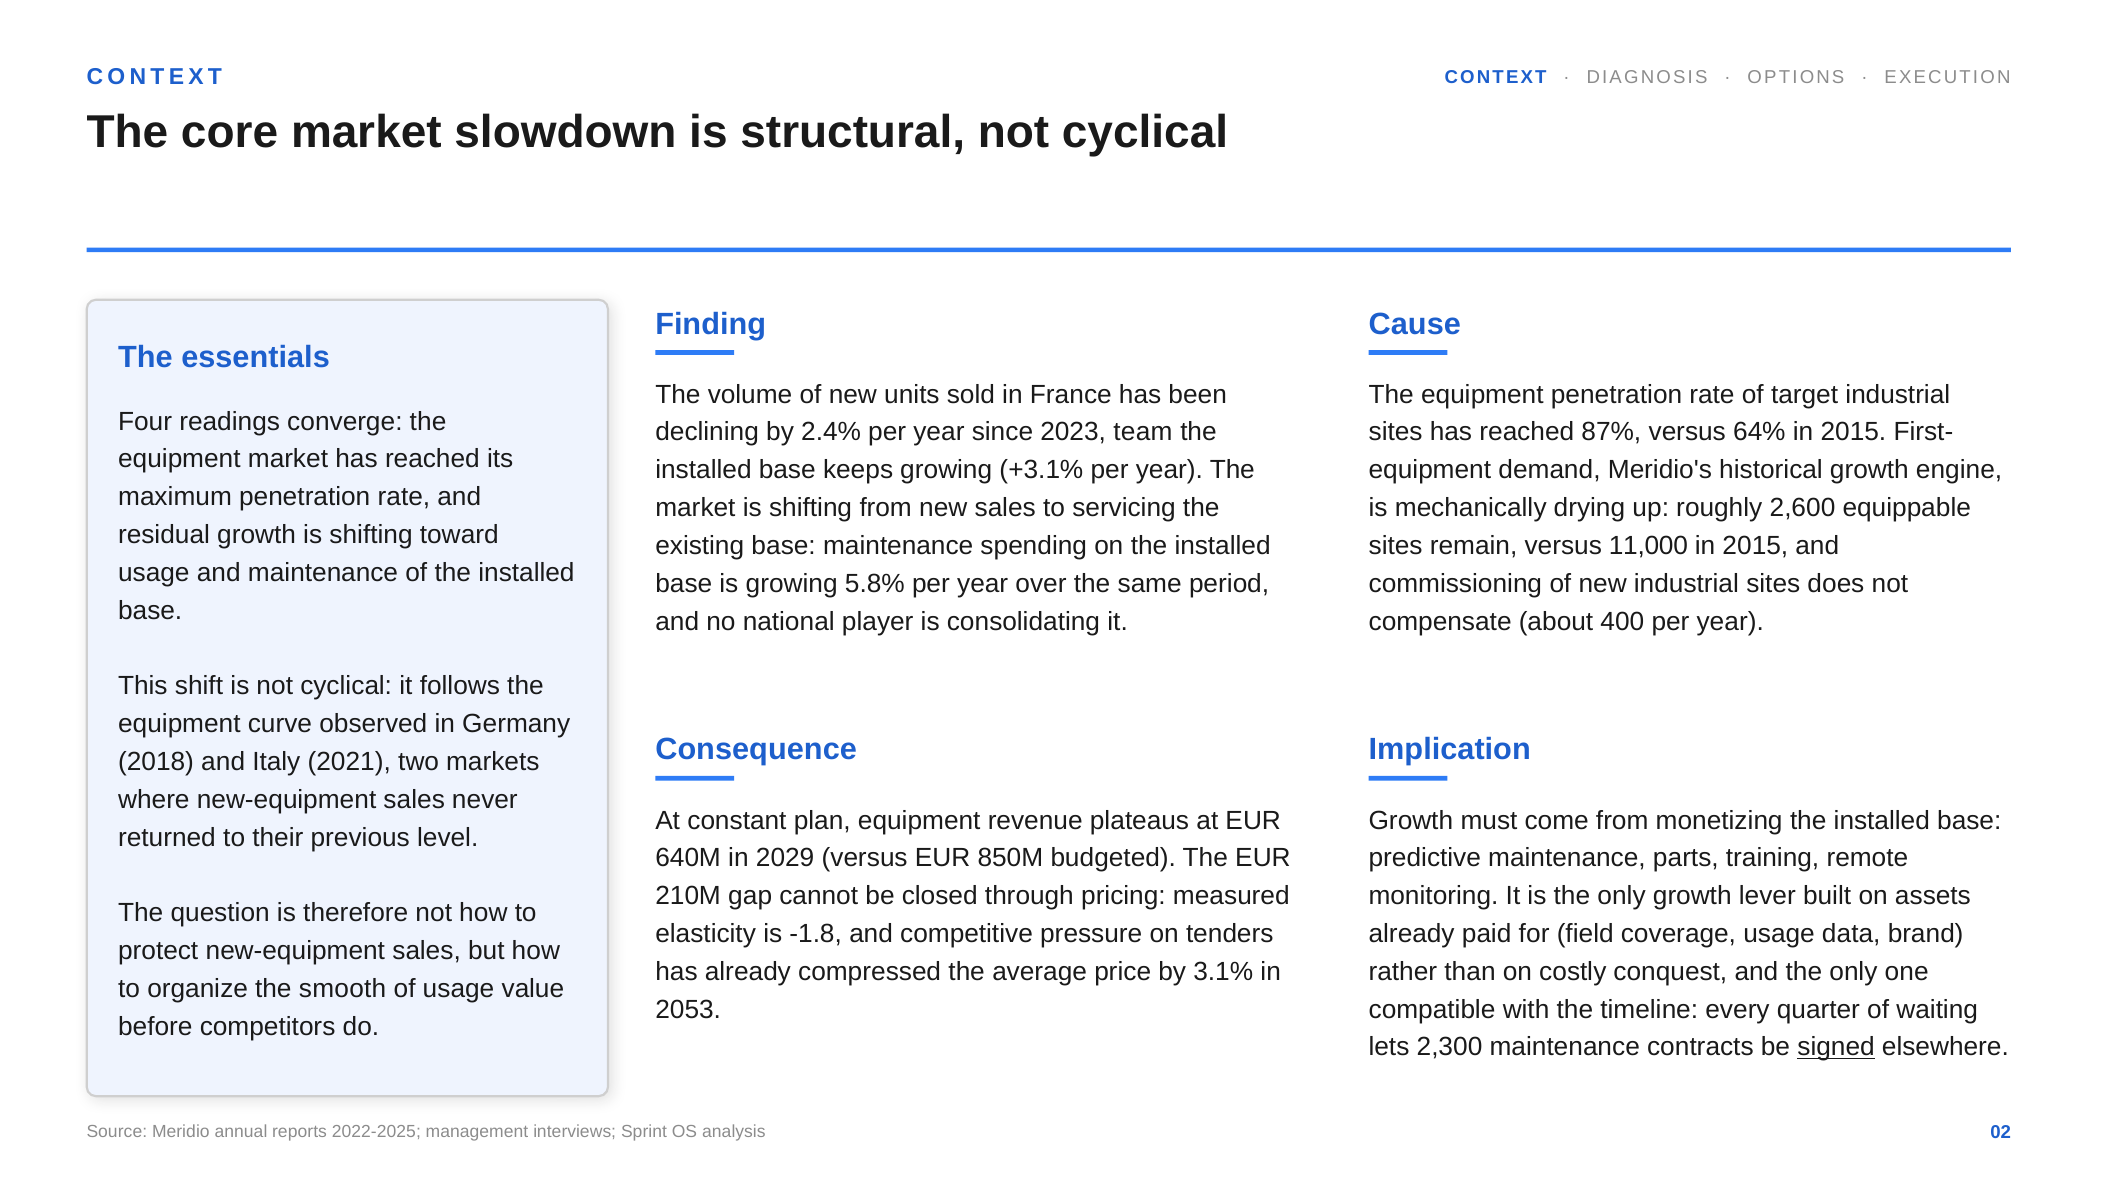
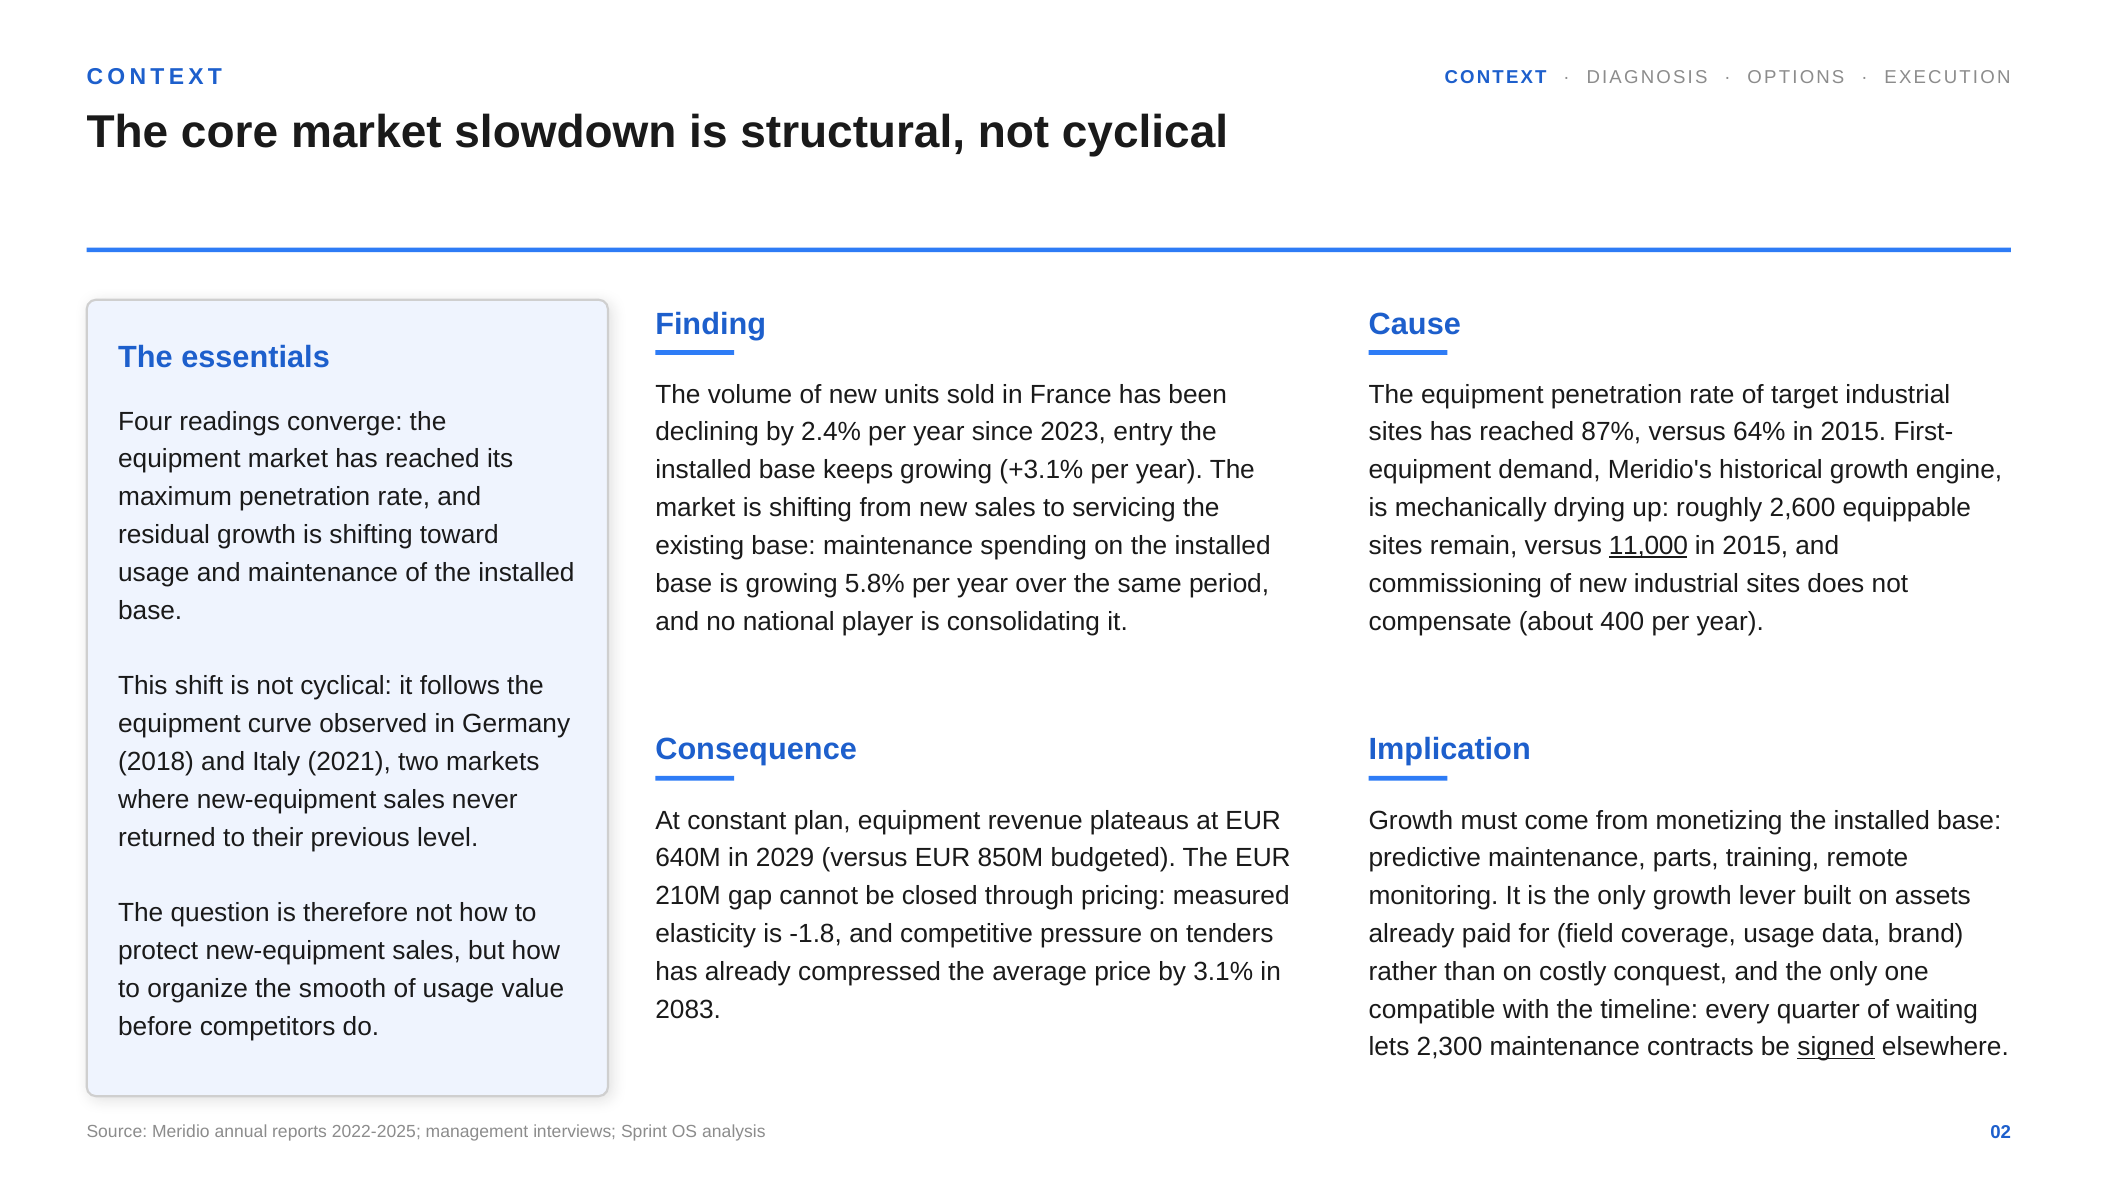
team: team -> entry
11,000 underline: none -> present
2053: 2053 -> 2083
